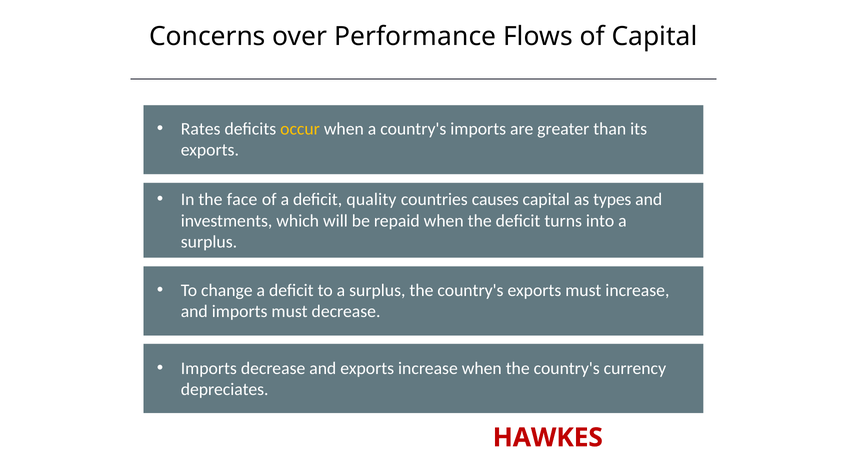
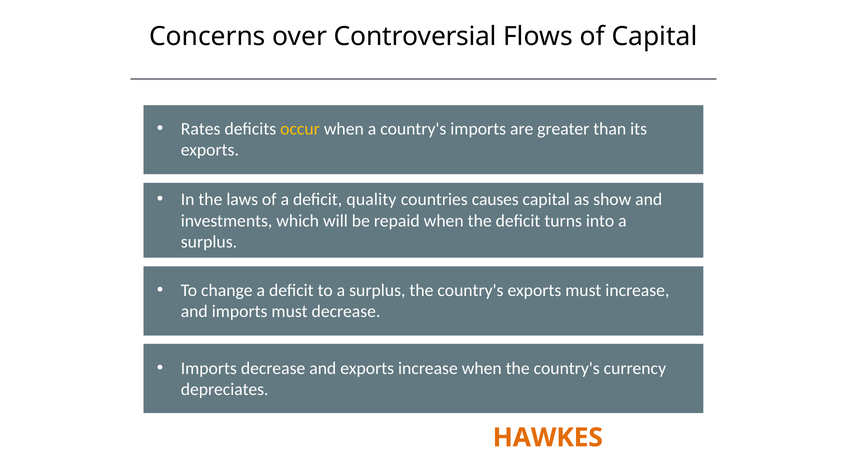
Performance: Performance -> Controversial
face: face -> laws
as types: types -> show
HAWKES colour: red -> orange
